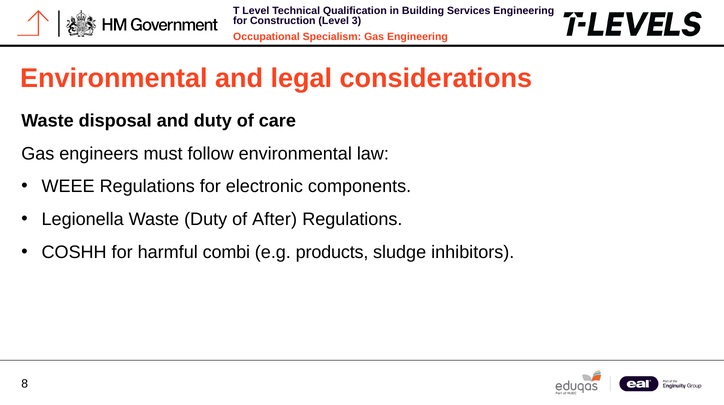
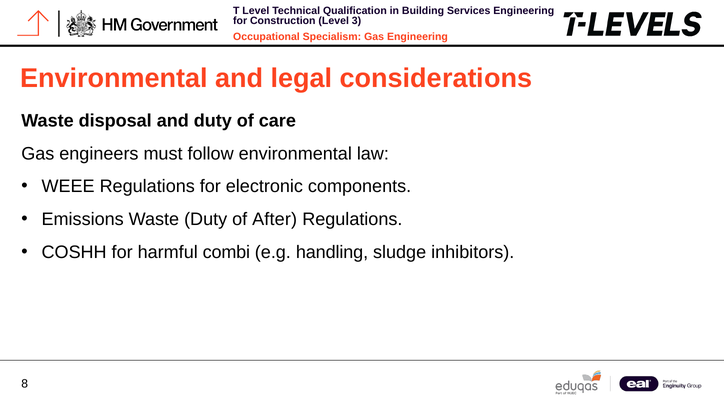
Legionella: Legionella -> Emissions
products: products -> handling
